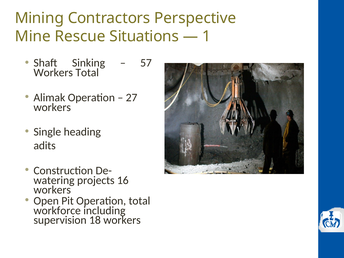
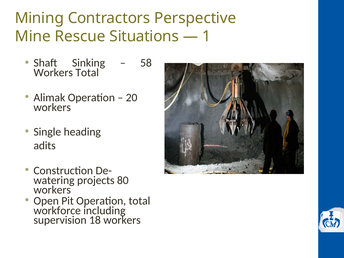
57: 57 -> 58
27: 27 -> 20
16: 16 -> 80
